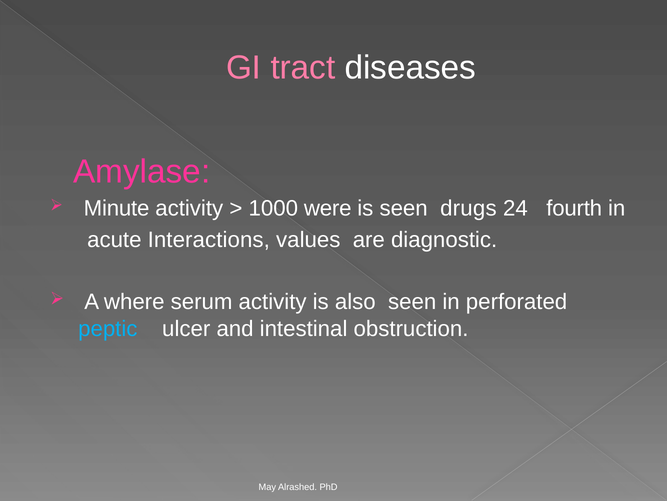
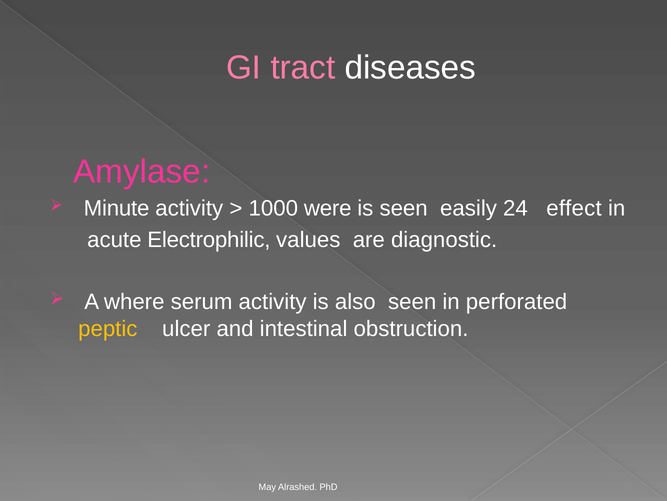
drugs: drugs -> easily
fourth: fourth -> effect
Interactions: Interactions -> Electrophilic
peptic colour: light blue -> yellow
